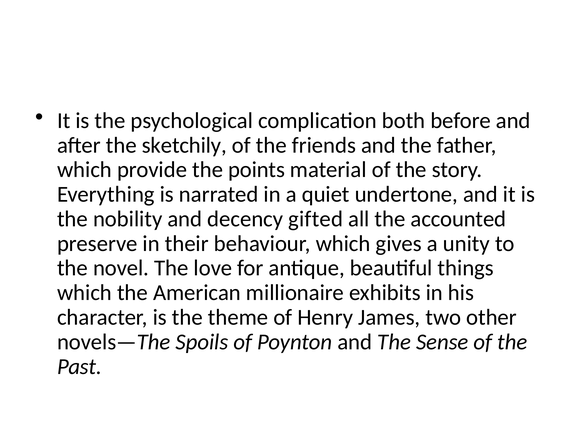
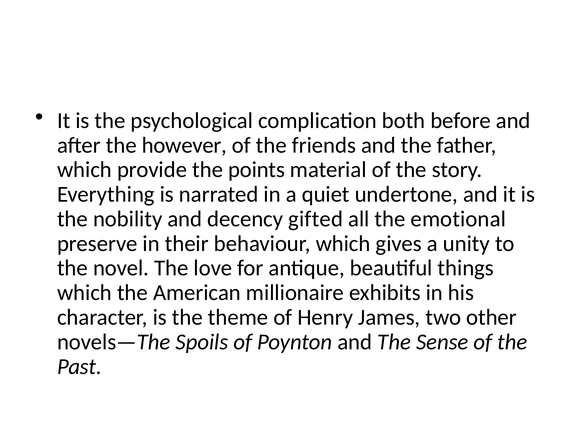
sketchily: sketchily -> however
accounted: accounted -> emotional
